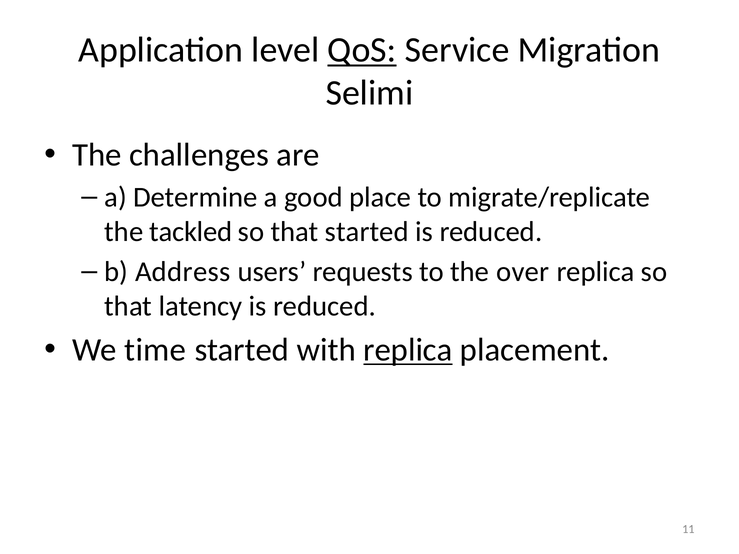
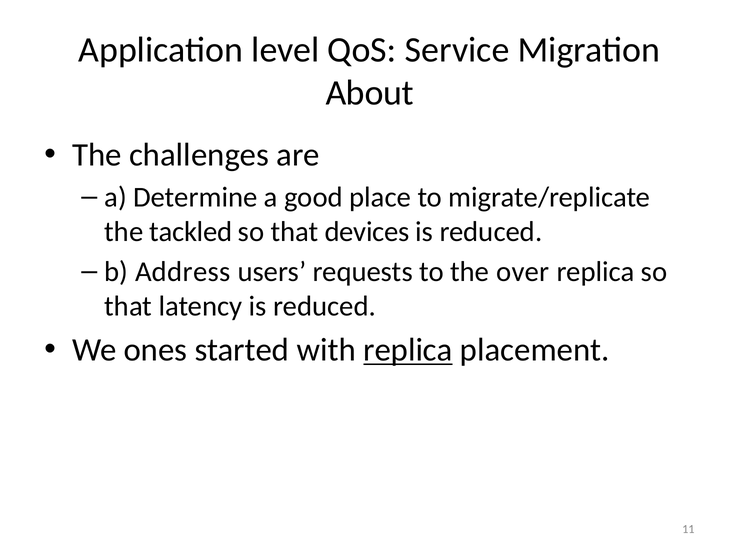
QoS underline: present -> none
Selimi: Selimi -> About
that started: started -> devices
time: time -> ones
